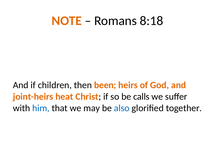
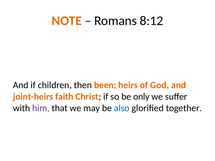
8:18: 8:18 -> 8:12
heat: heat -> faith
calls: calls -> only
him colour: blue -> purple
